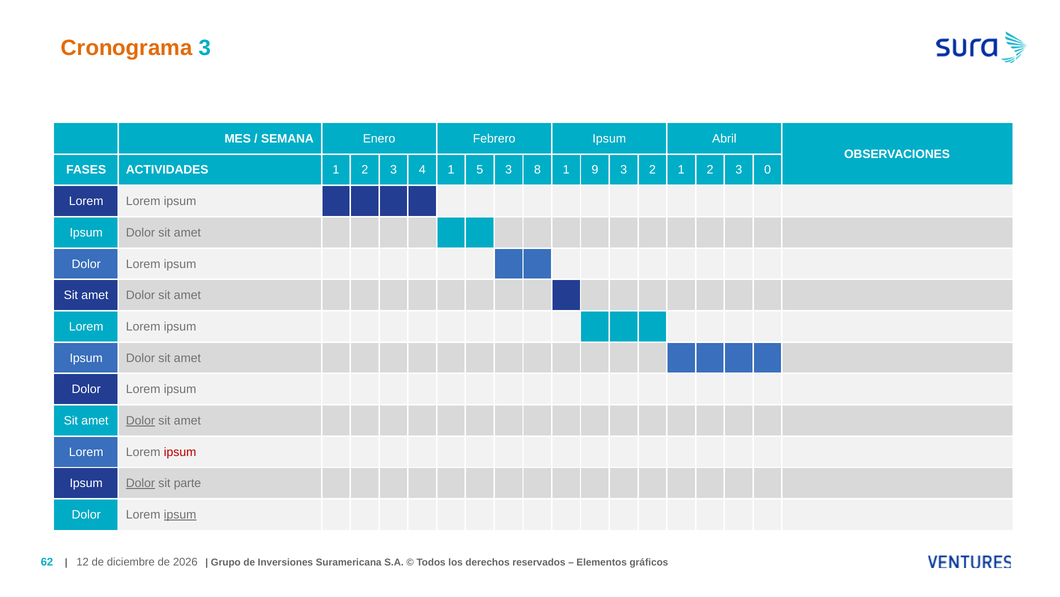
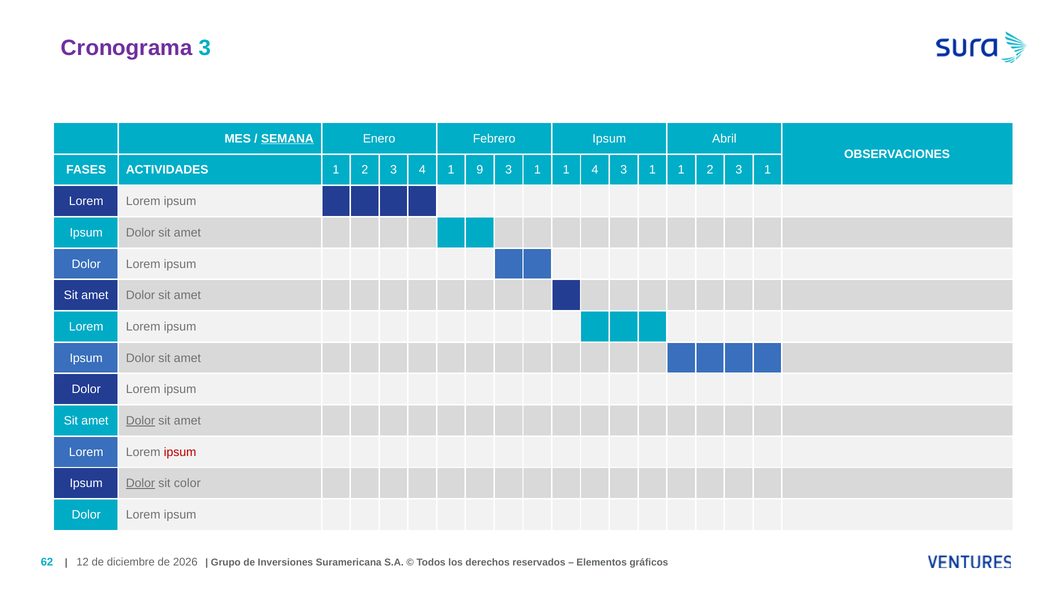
Cronograma colour: orange -> purple
SEMANA underline: none -> present
5: 5 -> 9
8 at (537, 170): 8 -> 1
1 9: 9 -> 4
2 at (652, 170): 2 -> 1
2 3 0: 0 -> 1
parte: parte -> color
ipsum at (180, 514) underline: present -> none
